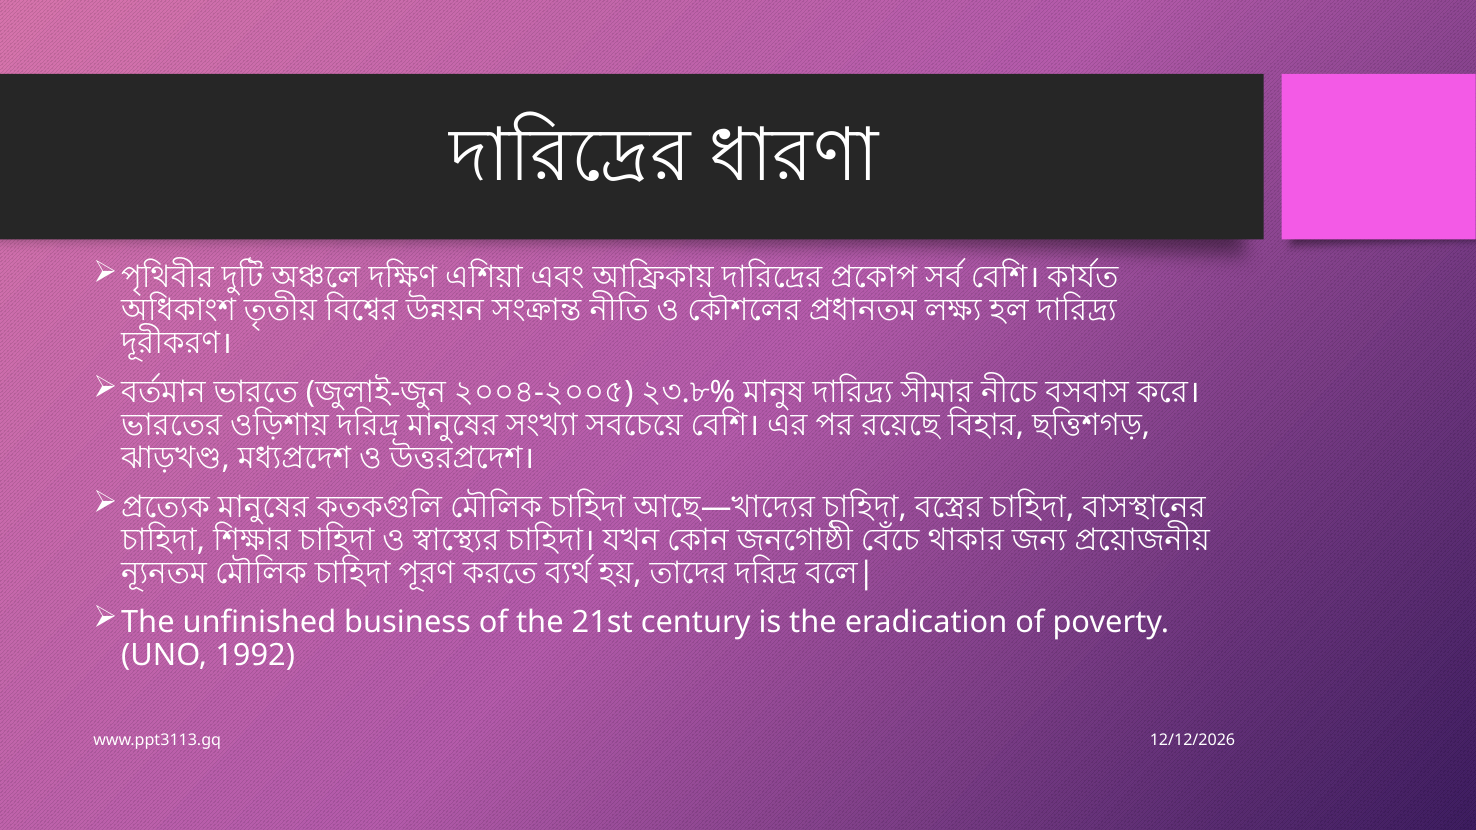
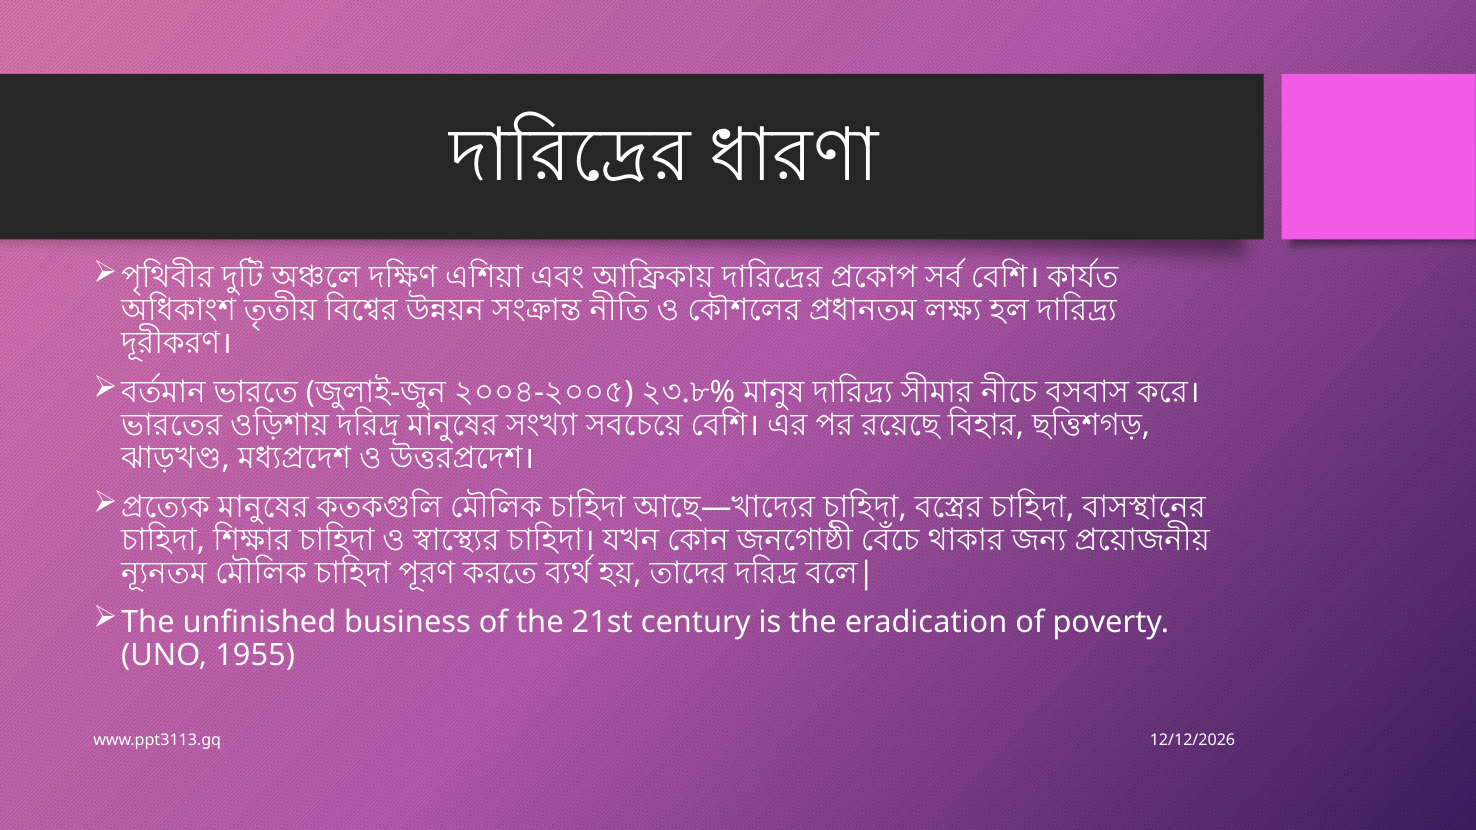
1992: 1992 -> 1955
